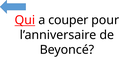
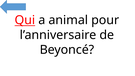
couper: couper -> animal
